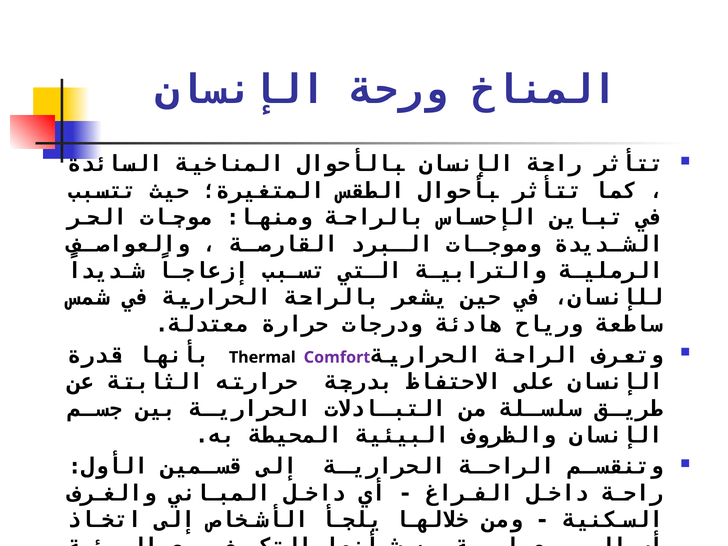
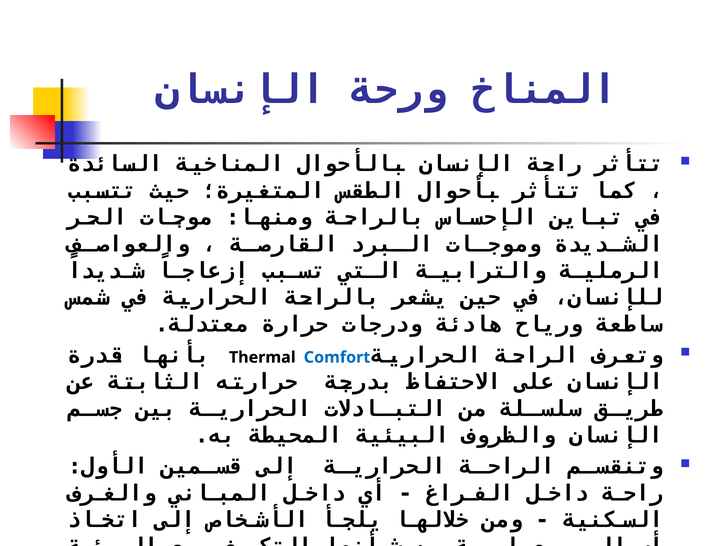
Comfort colour: purple -> blue
